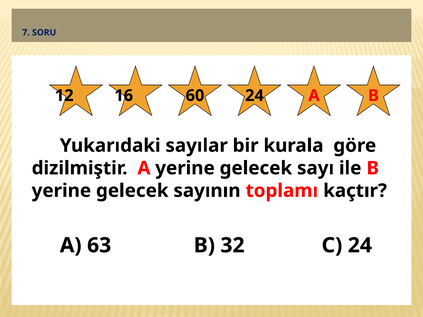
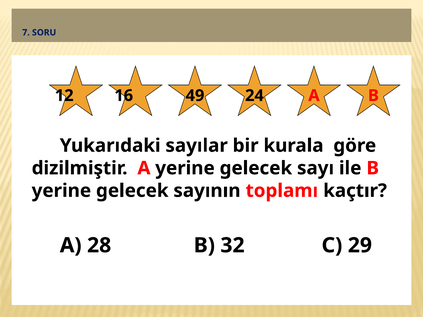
60: 60 -> 49
63: 63 -> 28
C 24: 24 -> 29
